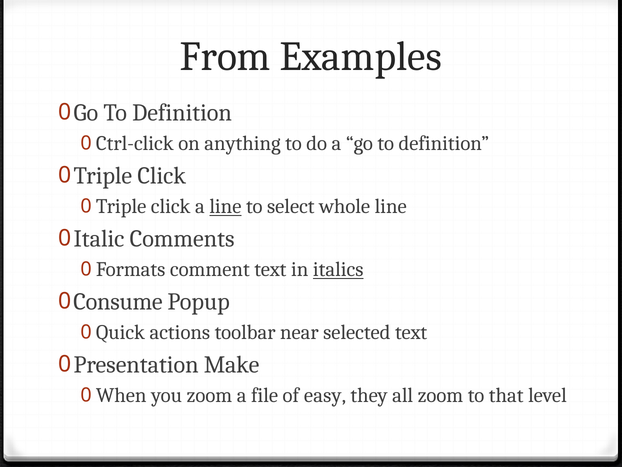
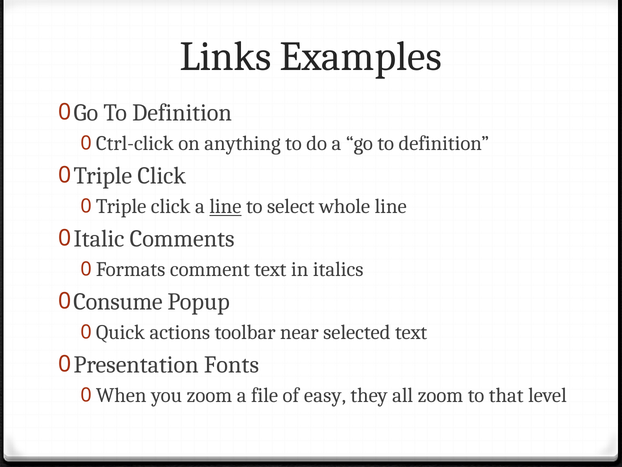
From: From -> Links
italics underline: present -> none
Make: Make -> Fonts
